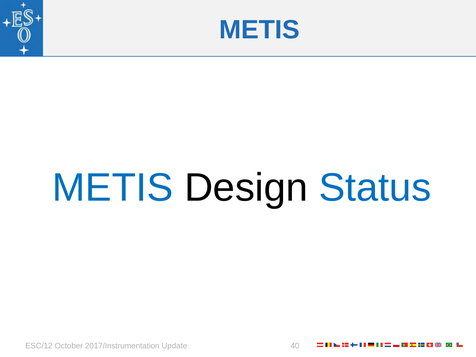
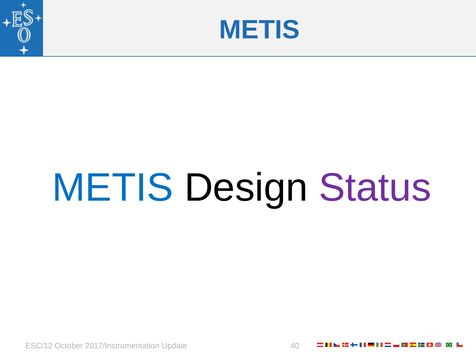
Status colour: blue -> purple
